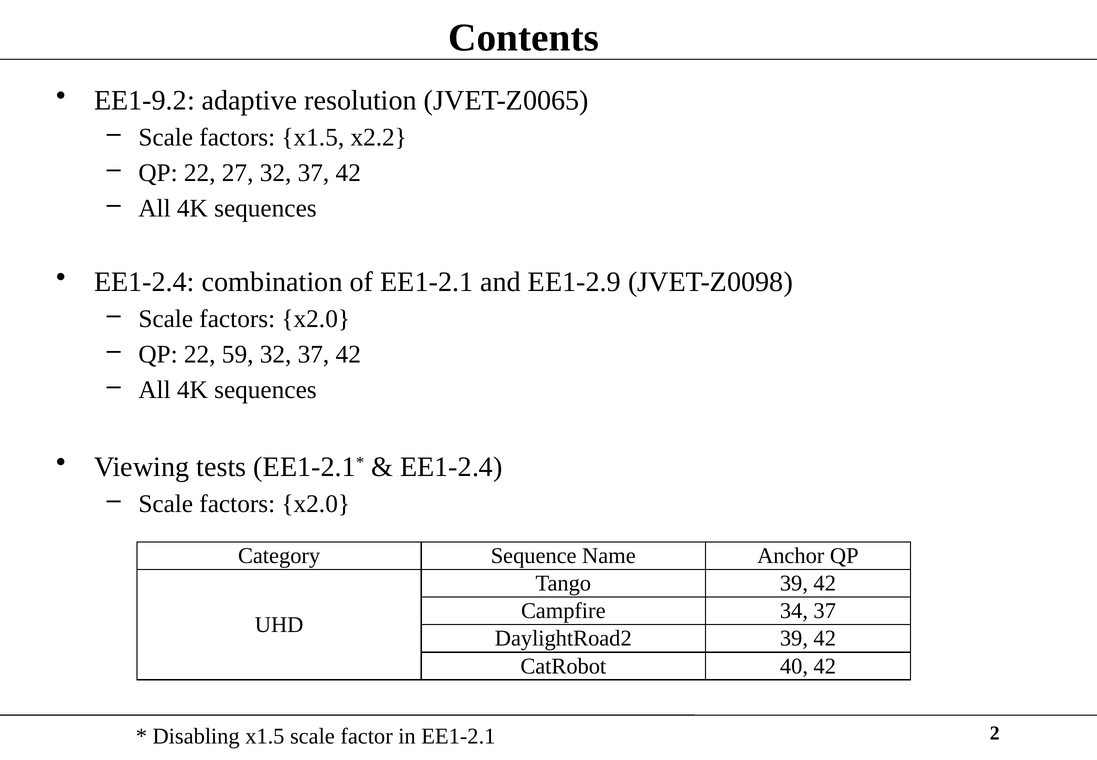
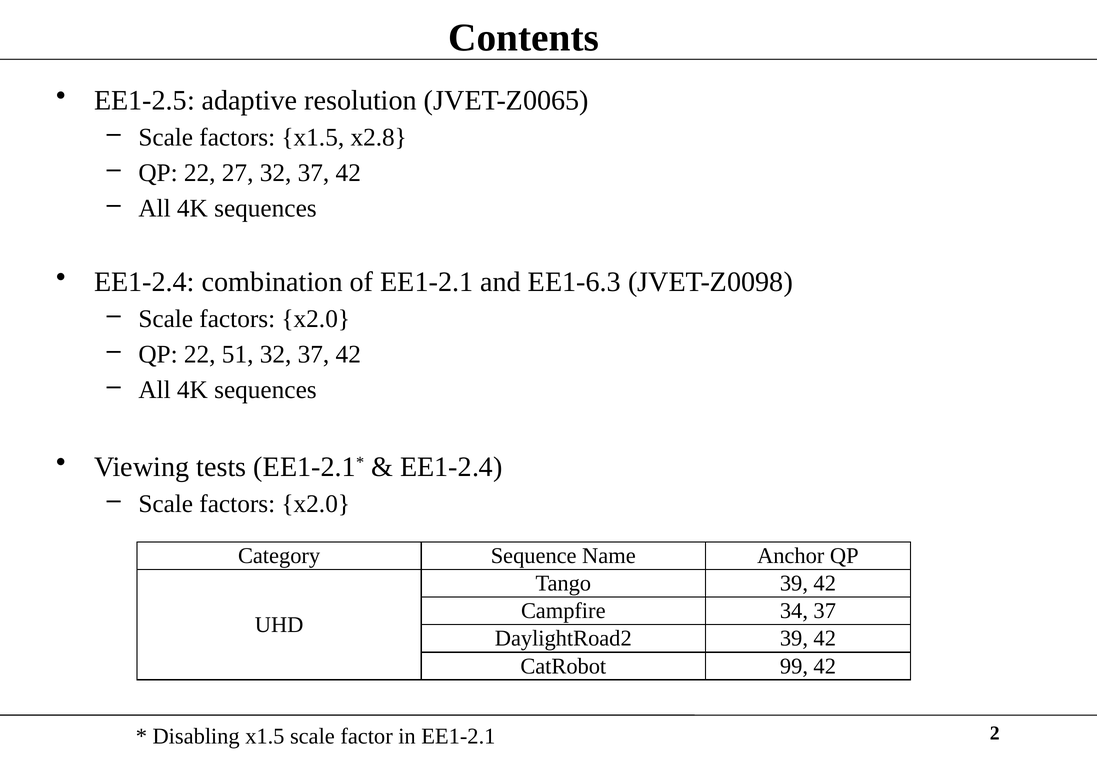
EE1-9.2: EE1-9.2 -> EE1-2.5
x2.2: x2.2 -> x2.8
EE1-2.9: EE1-2.9 -> EE1-6.3
59: 59 -> 51
40: 40 -> 99
